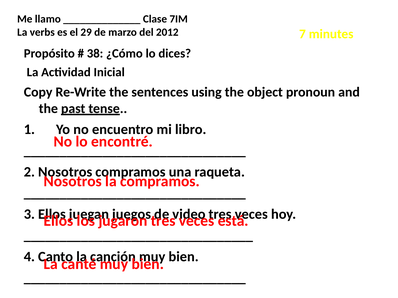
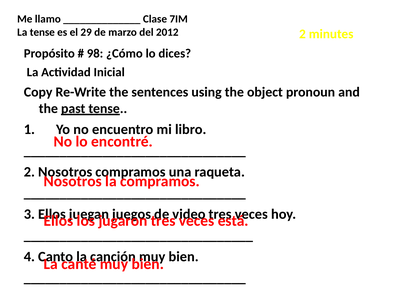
La verbs: verbs -> tense
2012 7: 7 -> 2
38: 38 -> 98
